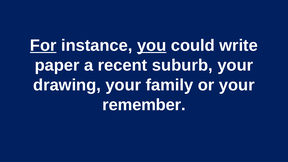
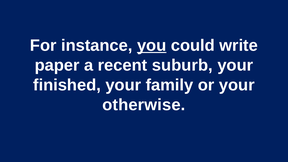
For underline: present -> none
drawing: drawing -> finished
remember: remember -> otherwise
